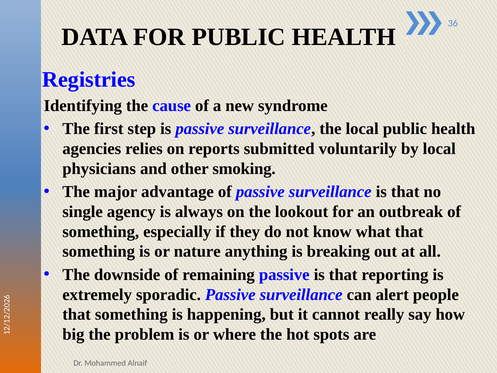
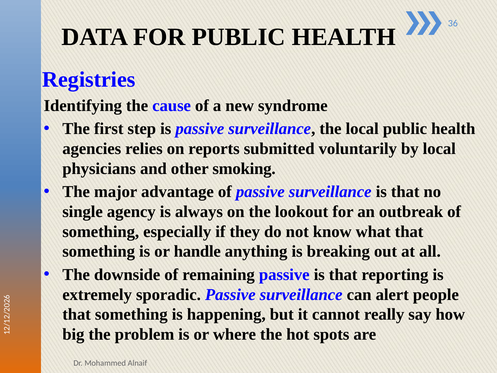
nature: nature -> handle
